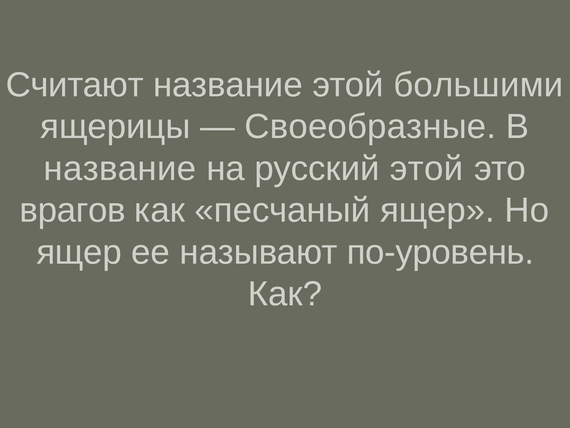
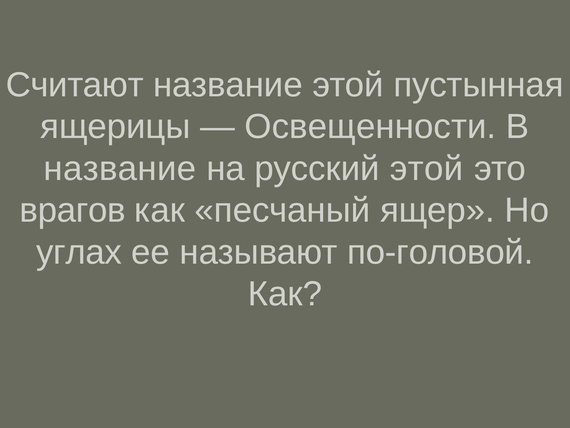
большими: большими -> пустынная
Своеобразные: Своеобразные -> Освещенности
ящер at (79, 252): ящер -> углах
по-уровень: по-уровень -> по-головой
